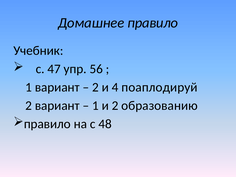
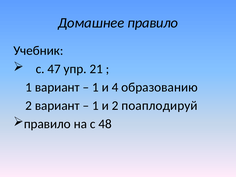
56: 56 -> 21
2 at (95, 87): 2 -> 1
поаплодируй: поаплодируй -> образованию
образованию: образованию -> поаплодируй
